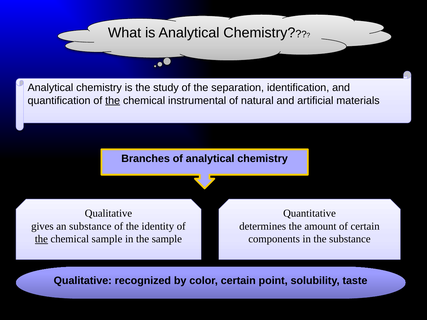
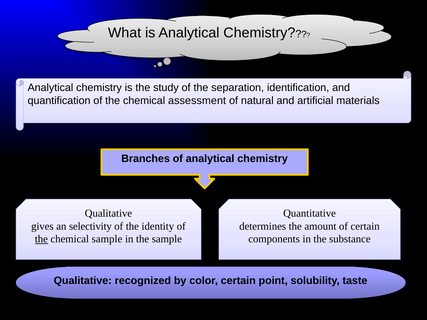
the at (113, 101) underline: present -> none
instrumental: instrumental -> assessment
an substance: substance -> selectivity
